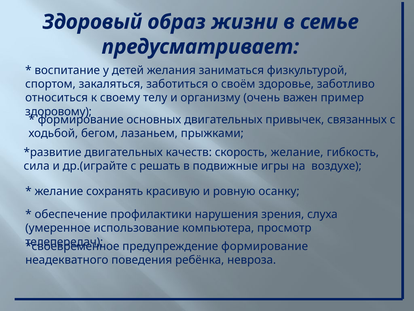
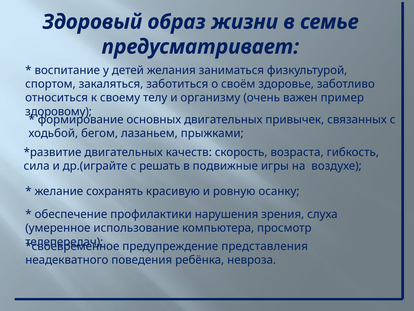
скорость желание: желание -> возраста
предупреждение формирование: формирование -> представления
